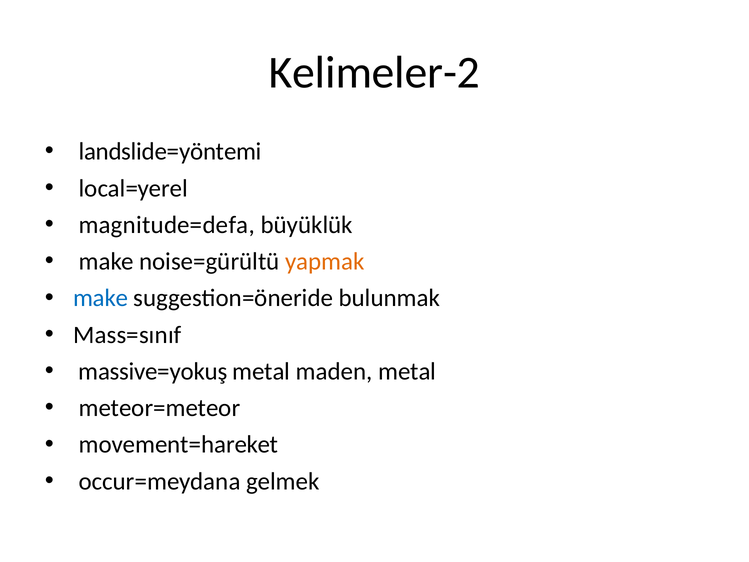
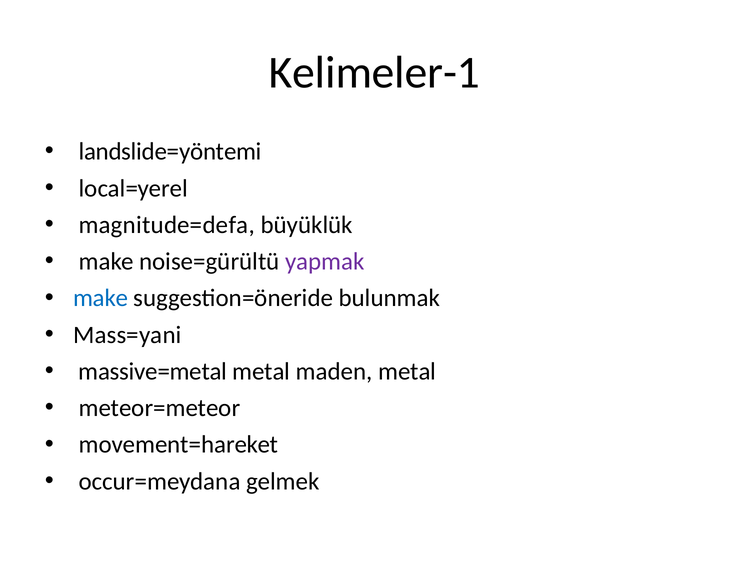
Kelimeler-2: Kelimeler-2 -> Kelimeler-1
yapmak colour: orange -> purple
Mass=sınıf: Mass=sınıf -> Mass=yani
massive=yokuş: massive=yokuş -> massive=metal
